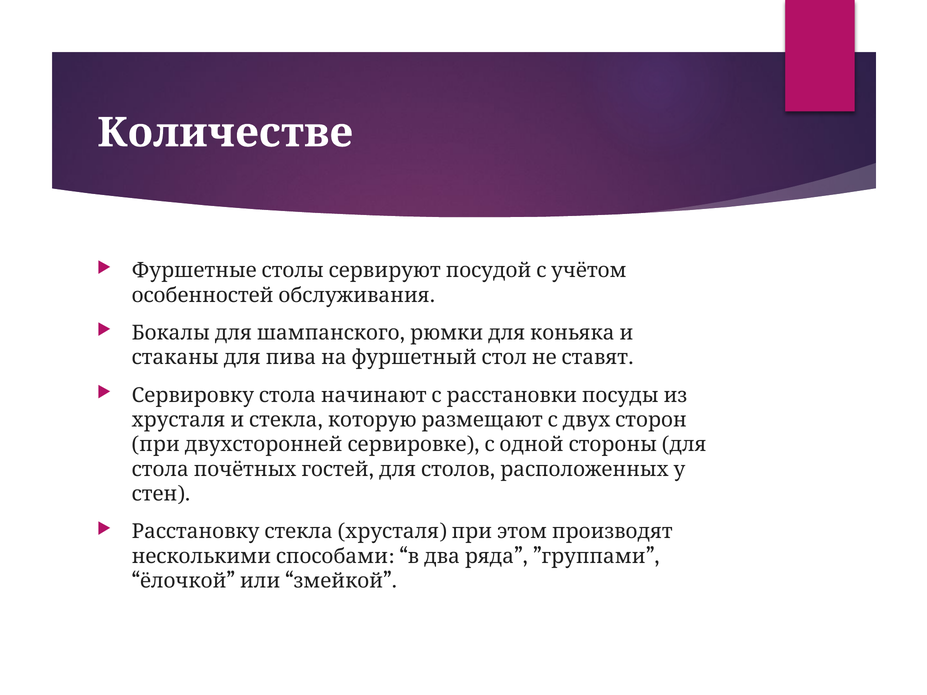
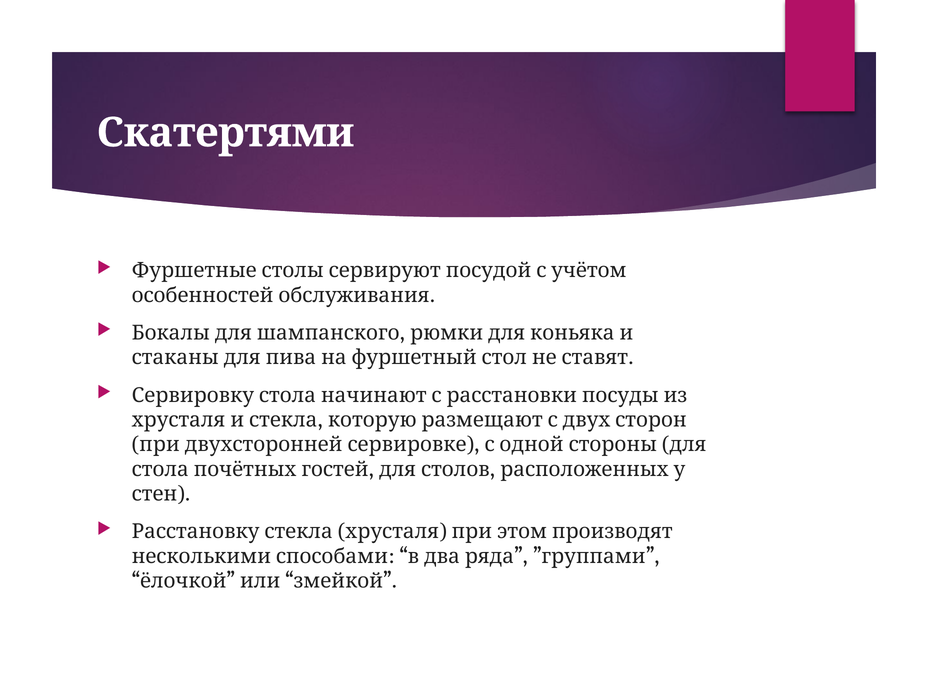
Количестве: Количестве -> Скатертями
